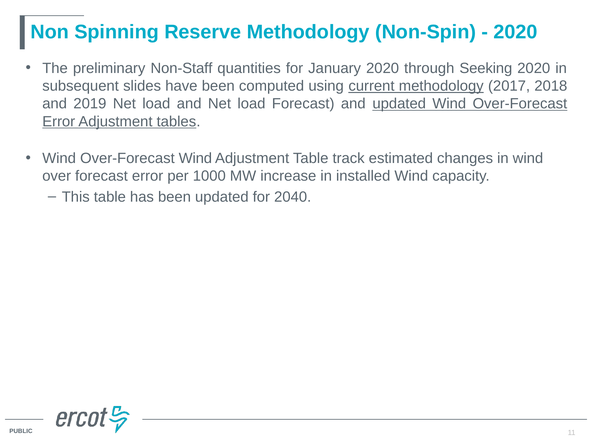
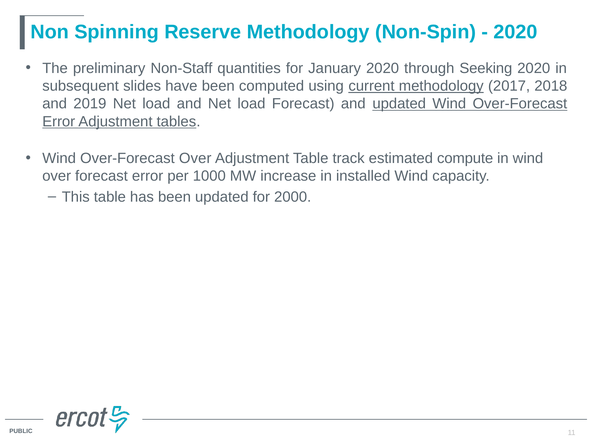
Over-Forecast Wind: Wind -> Over
changes: changes -> compute
2040: 2040 -> 2000
